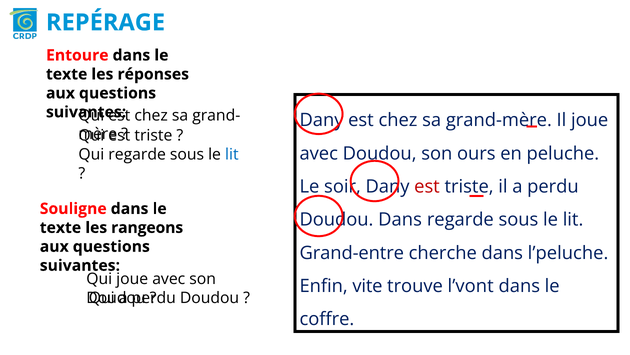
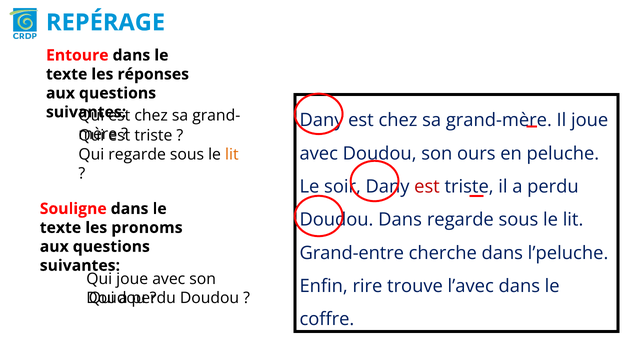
lit at (232, 155) colour: blue -> orange
rangeons: rangeons -> pronoms
vite: vite -> rire
l’vont: l’vont -> l’avec
